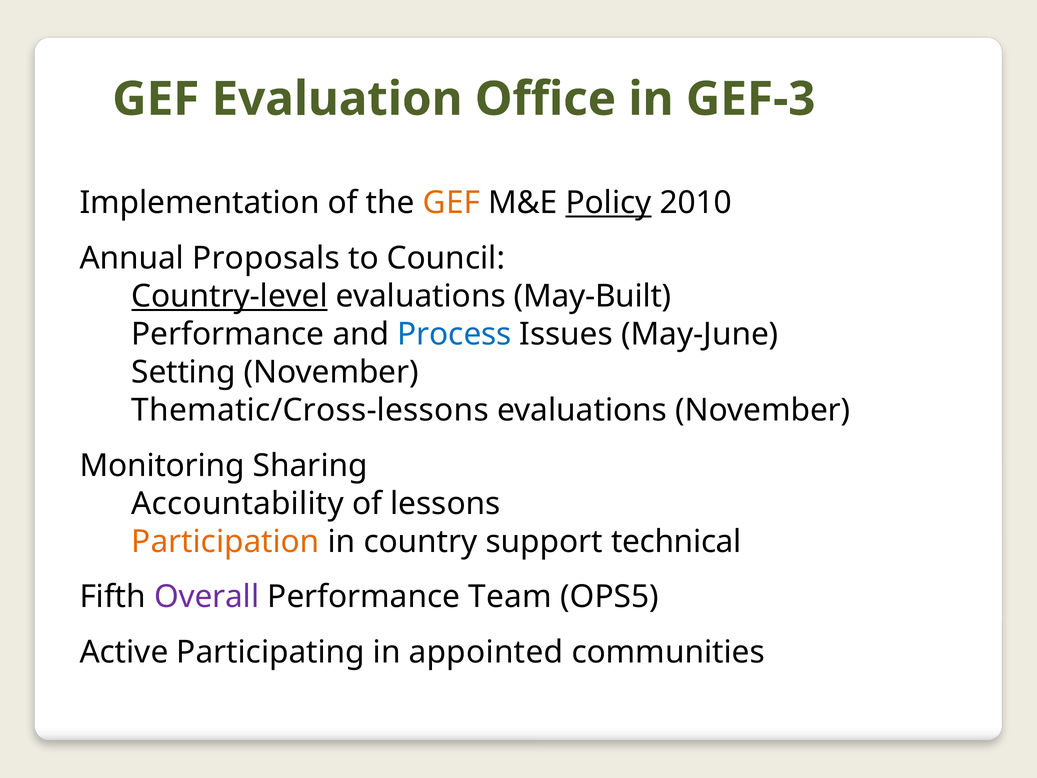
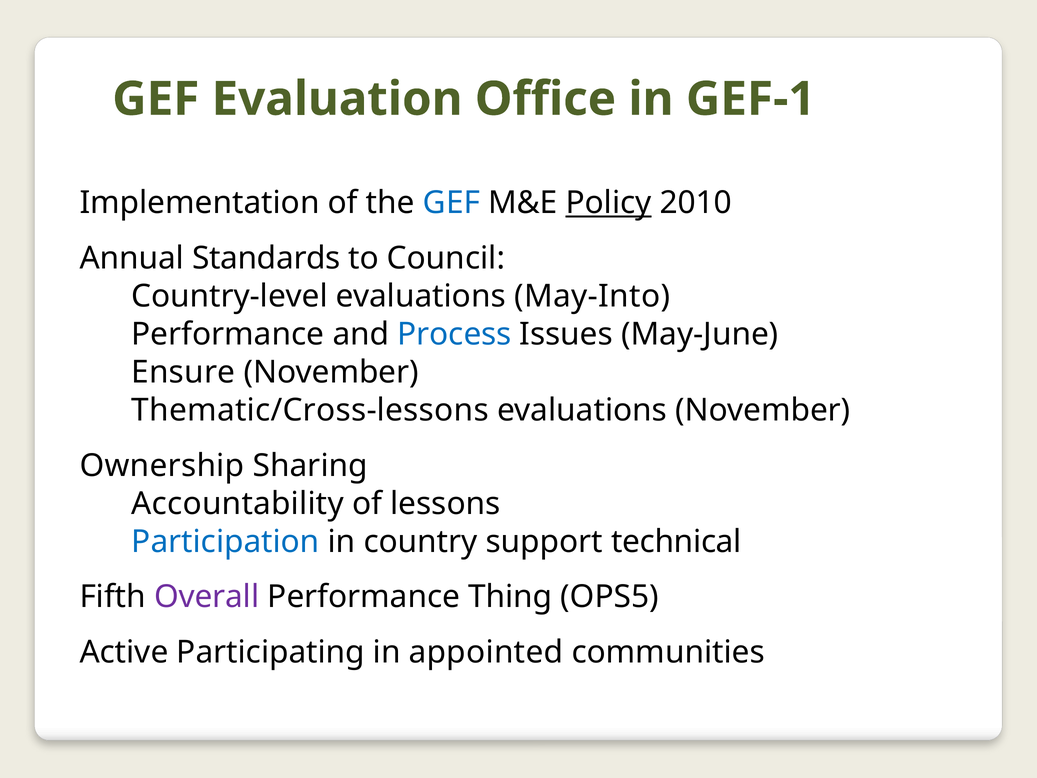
GEF-3: GEF-3 -> GEF-1
GEF at (451, 203) colour: orange -> blue
Proposals: Proposals -> Standards
Country-level underline: present -> none
May-Built: May-Built -> May-Into
Setting: Setting -> Ensure
Monitoring: Monitoring -> Ownership
Participation colour: orange -> blue
Team: Team -> Thing
